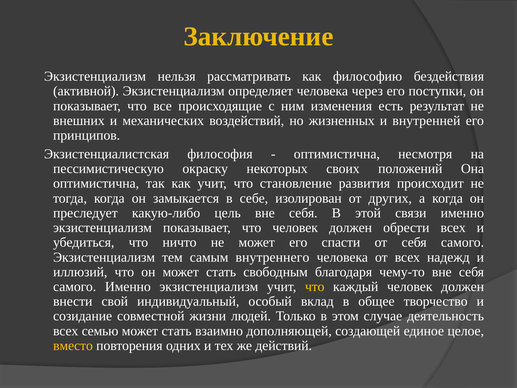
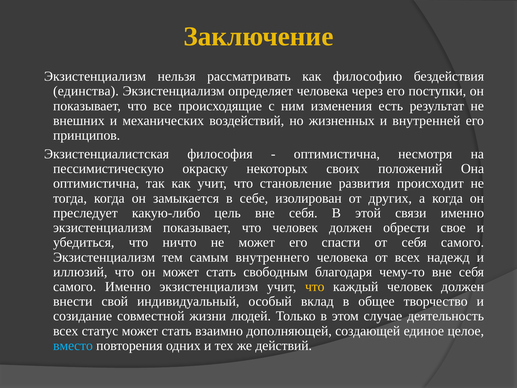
активной: активной -> единства
обрести всех: всех -> свое
семью: семью -> статус
вместо colour: yellow -> light blue
